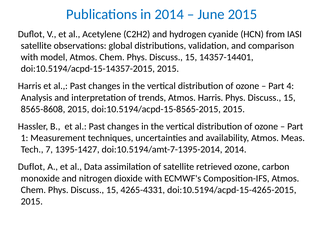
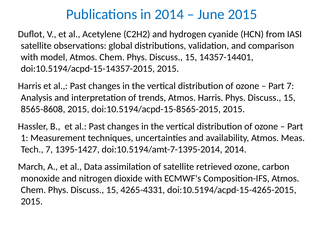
Part 4: 4 -> 7
Duflot at (32, 167): Duflot -> March
